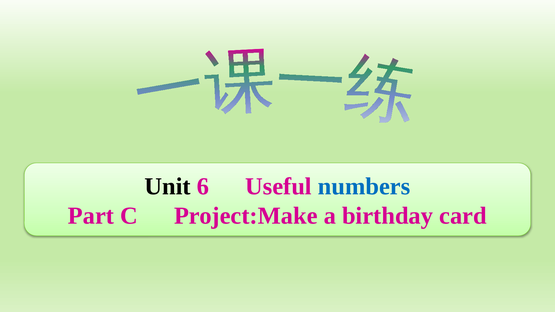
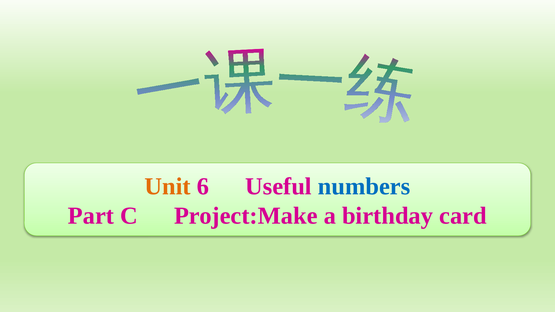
Unit colour: black -> orange
